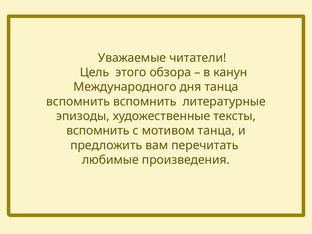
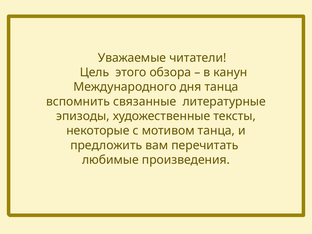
вспомнить вспомнить: вспомнить -> связанные
вспомнить at (98, 131): вспомнить -> некоторые
